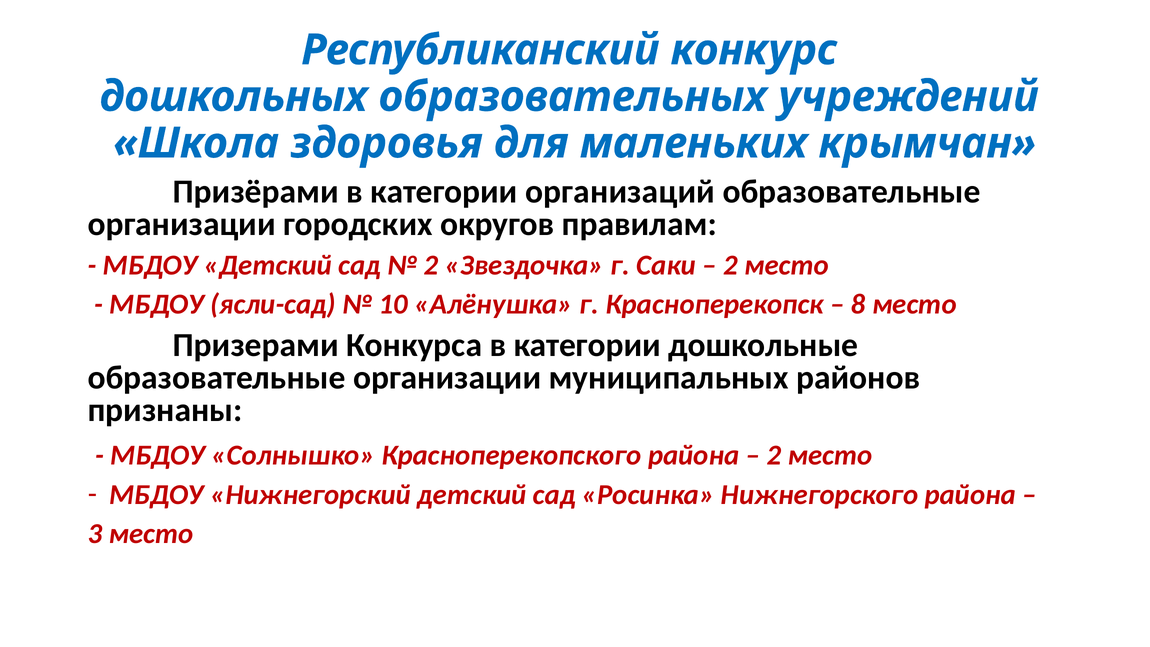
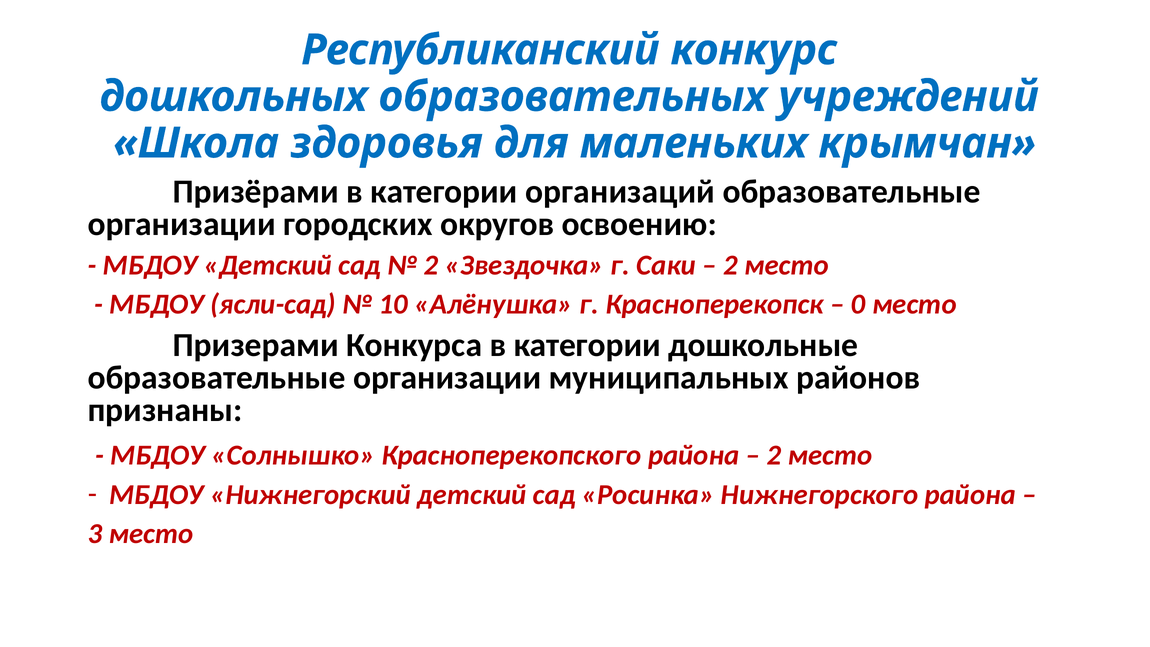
правилам: правилам -> освоению
8: 8 -> 0
